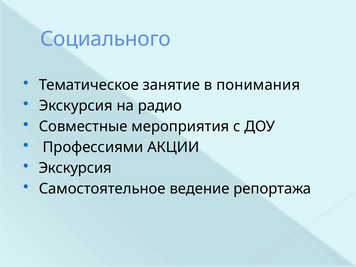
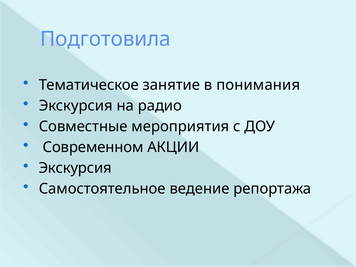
Социального: Социального -> Подготовила
Профессиями: Профессиями -> Современном
